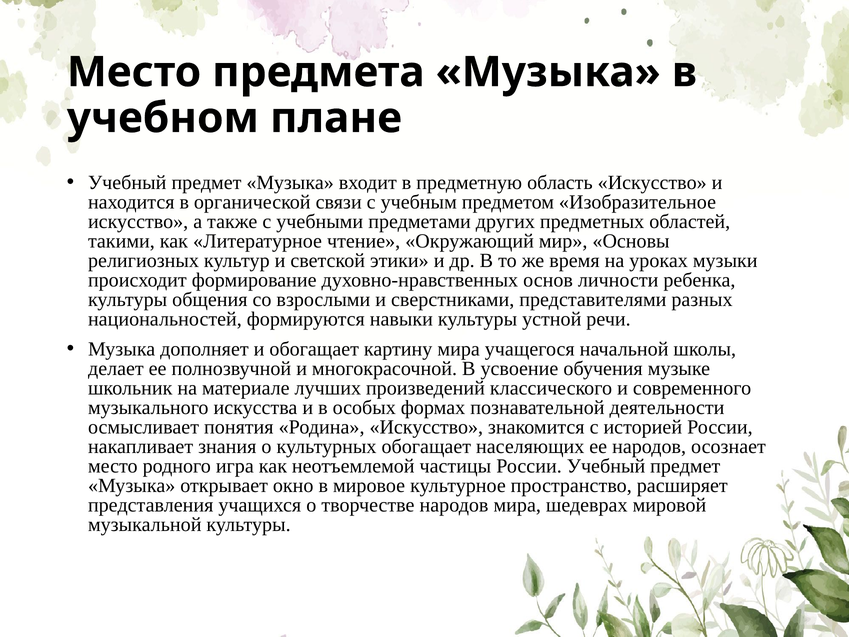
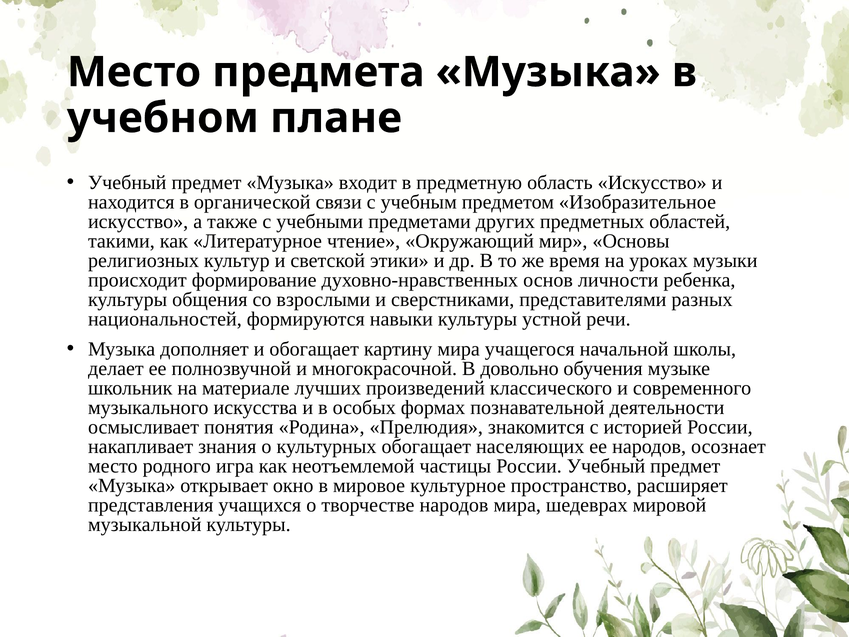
усвоение: усвоение -> довольно
Родина Искусство: Искусство -> Прелюдия
